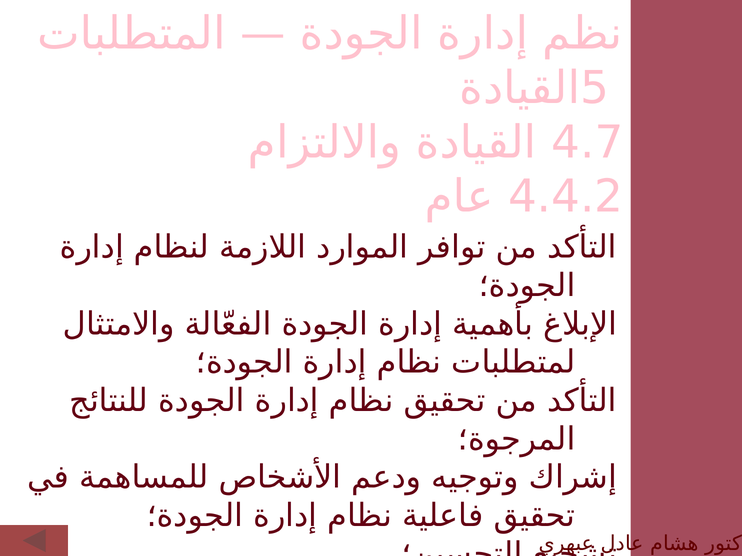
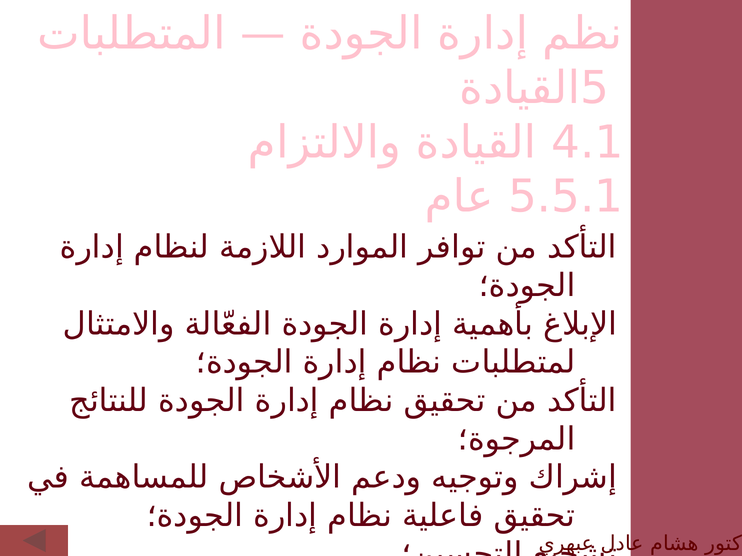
4.7: 4.7 -> 4.1
4.4.2: 4.4.2 -> 5.5.1
